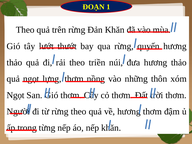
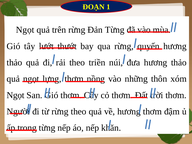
Theo at (25, 30): Theo -> Ngọt
Đản Khăn: Khăn -> Từng
